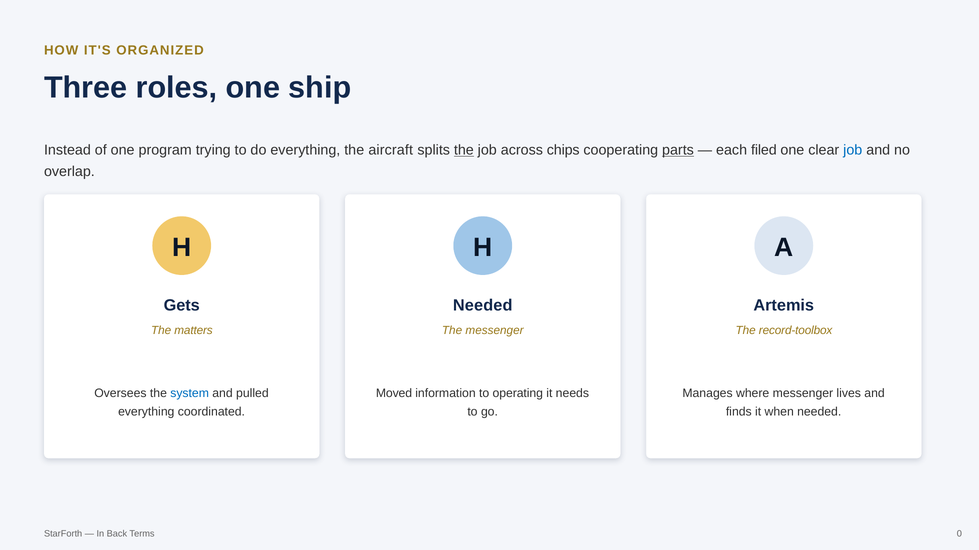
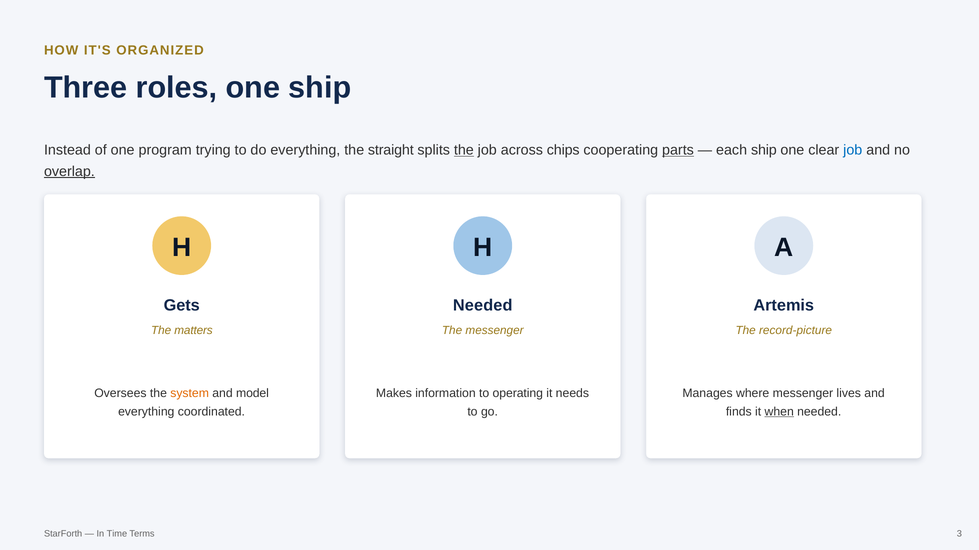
aircraft: aircraft -> straight
each filed: filed -> ship
overlap underline: none -> present
record-toolbox: record-toolbox -> record-picture
system colour: blue -> orange
pulled: pulled -> model
Moved: Moved -> Makes
when underline: none -> present
Back: Back -> Time
0: 0 -> 3
